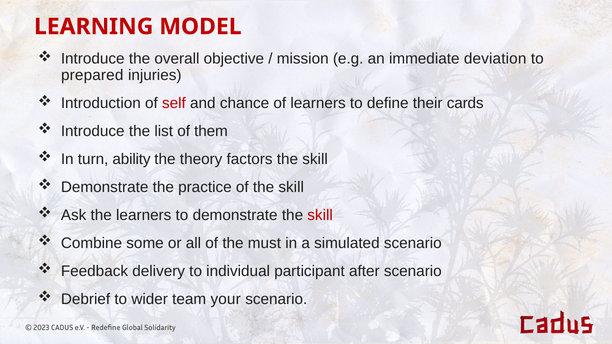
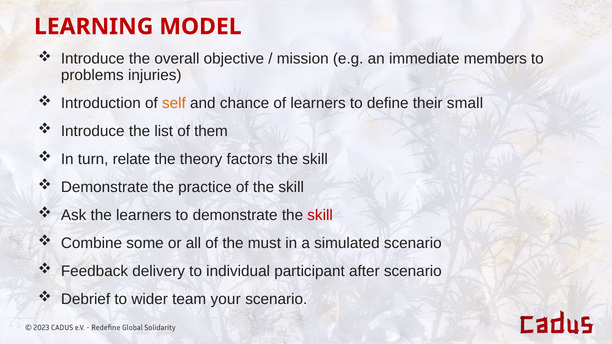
deviation: deviation -> members
prepared: prepared -> problems
self colour: red -> orange
cards: cards -> small
ability: ability -> relate
